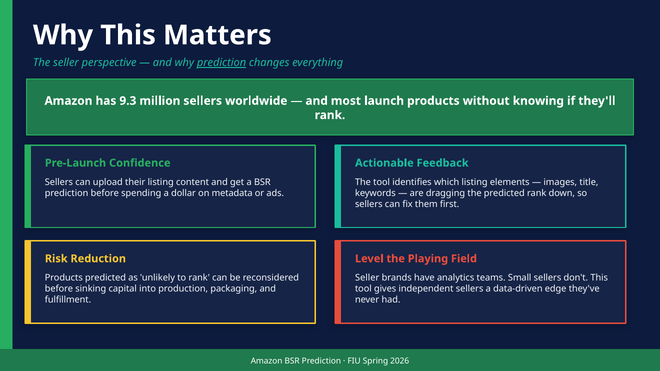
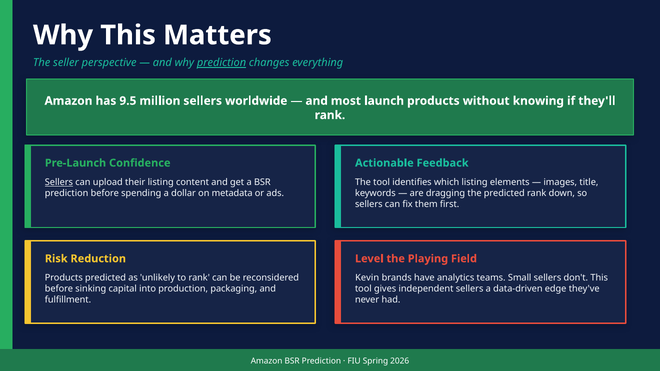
9.3: 9.3 -> 9.5
Sellers at (59, 182) underline: none -> present
Seller at (367, 278): Seller -> Kevin
